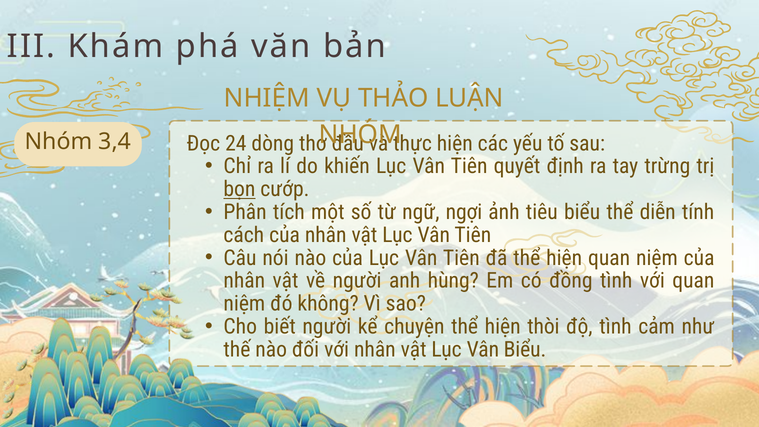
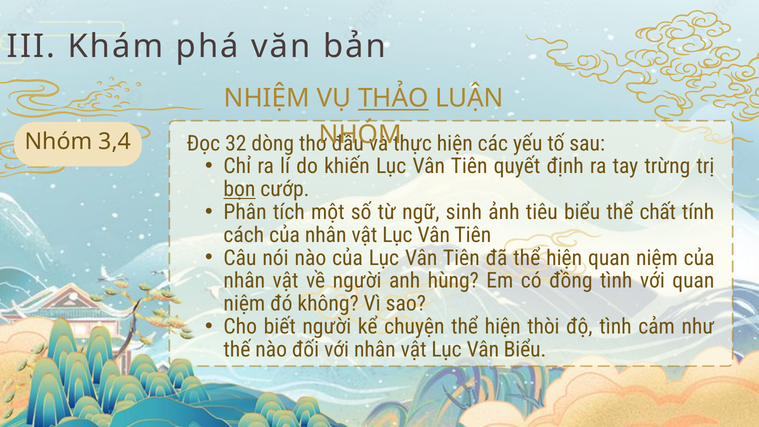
THẢO underline: none -> present
24: 24 -> 32
ngợi: ngợi -> sinh
diễn: diễn -> chất
